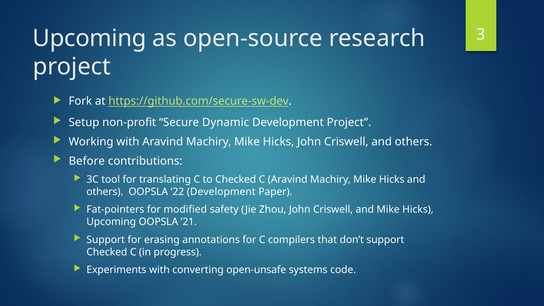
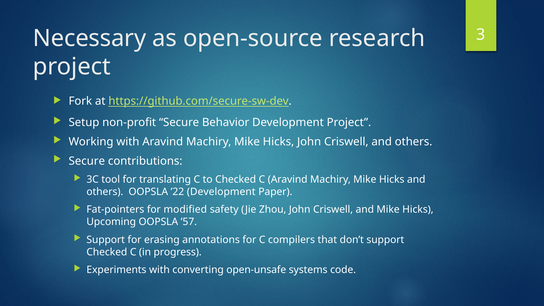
Upcoming at (90, 38): Upcoming -> Necessary
Dynamic: Dynamic -> Behavior
Before at (87, 161): Before -> Secure
’21: ’21 -> ’57
